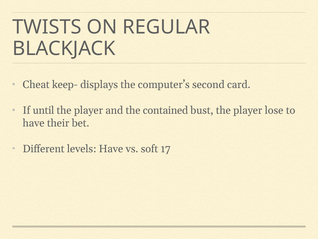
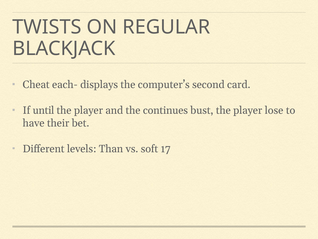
keep-: keep- -> each-
contained: contained -> continues
levels Have: Have -> Than
